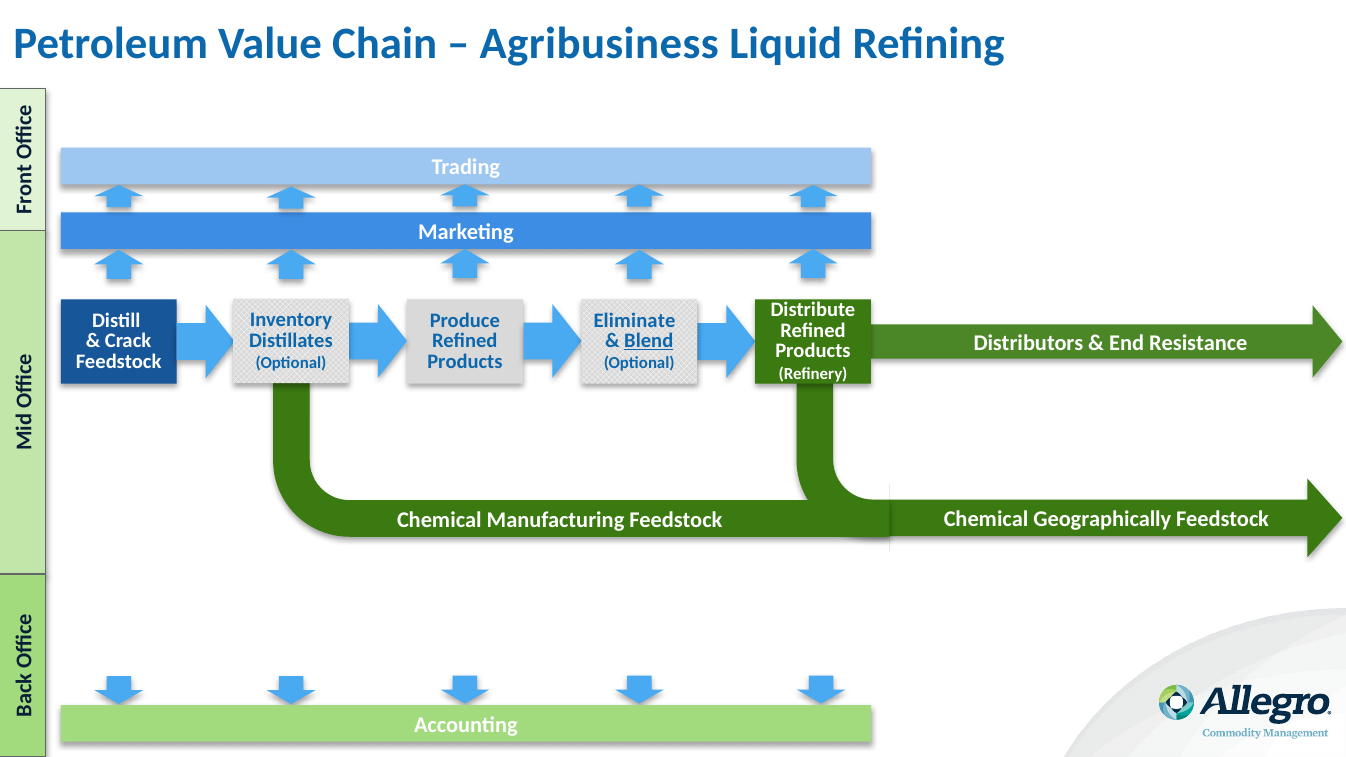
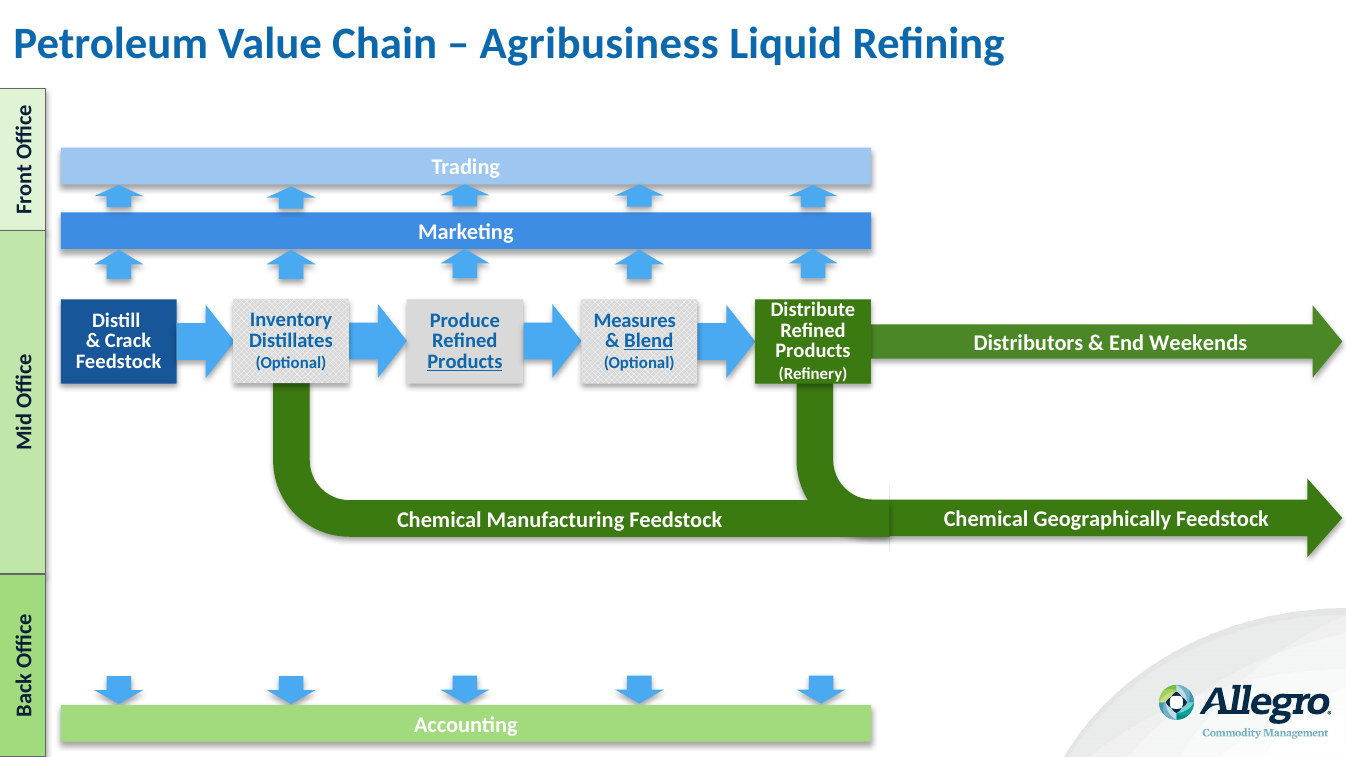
Eliminate: Eliminate -> Measures
Resistance: Resistance -> Weekends
Products at (465, 362) underline: none -> present
